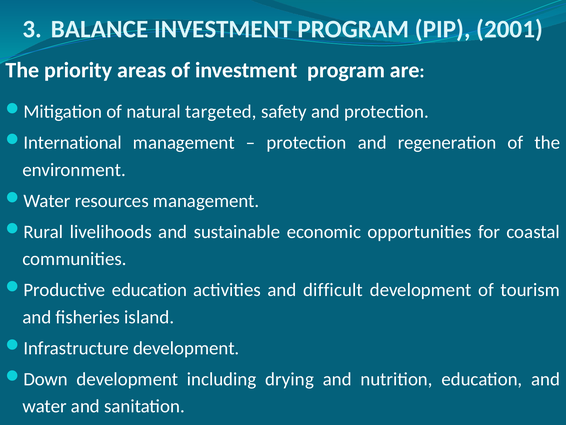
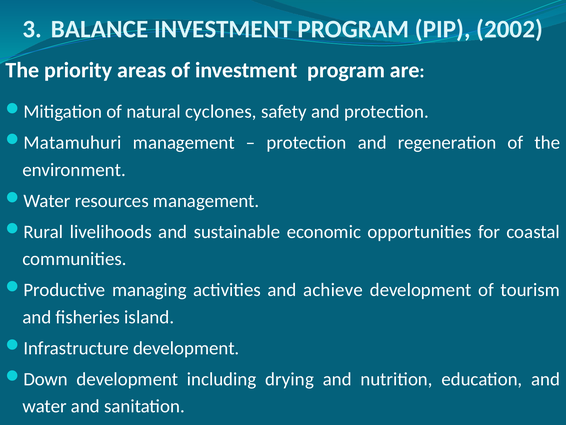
2001: 2001 -> 2002
targeted: targeted -> cyclones
International: International -> Matamuhuri
Productive education: education -> managing
difficult: difficult -> achieve
